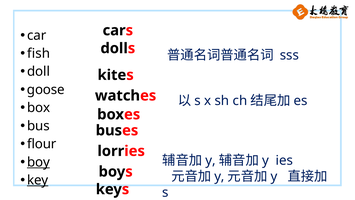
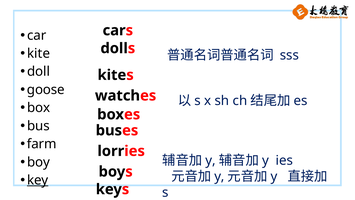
fish: fish -> kite
flour: flour -> farm
boy underline: present -> none
